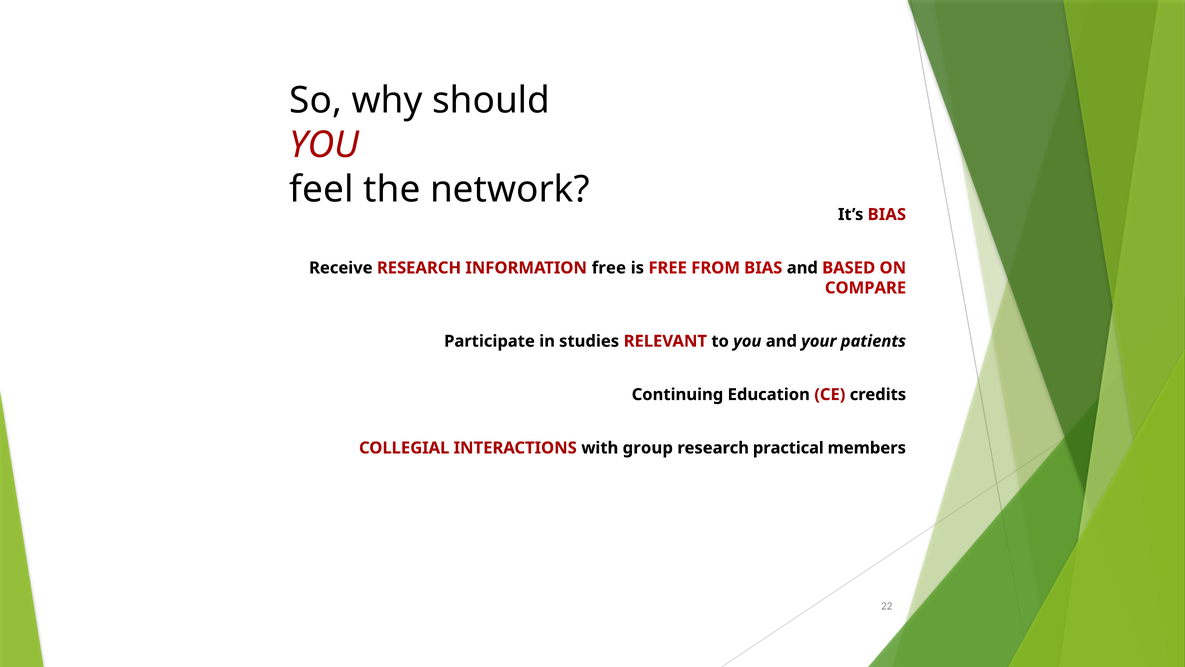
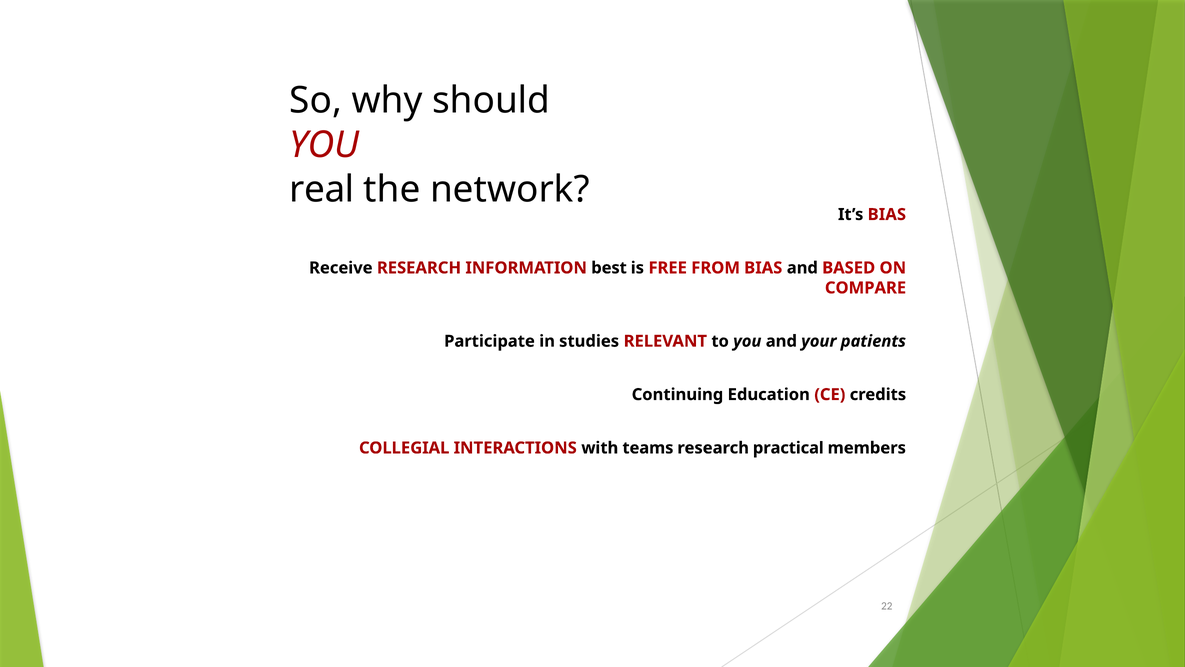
feel: feel -> real
INFORMATION free: free -> best
group: group -> teams
